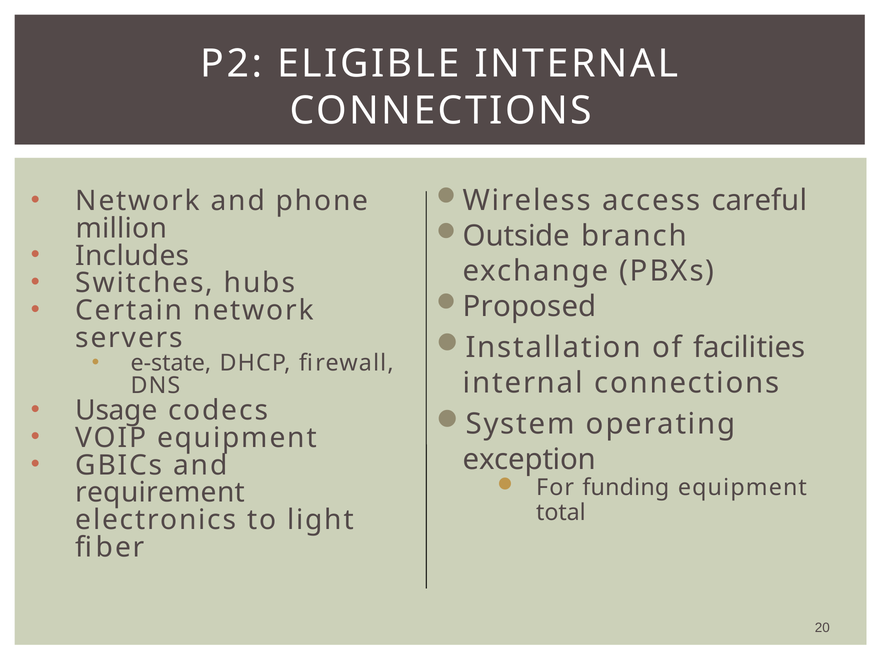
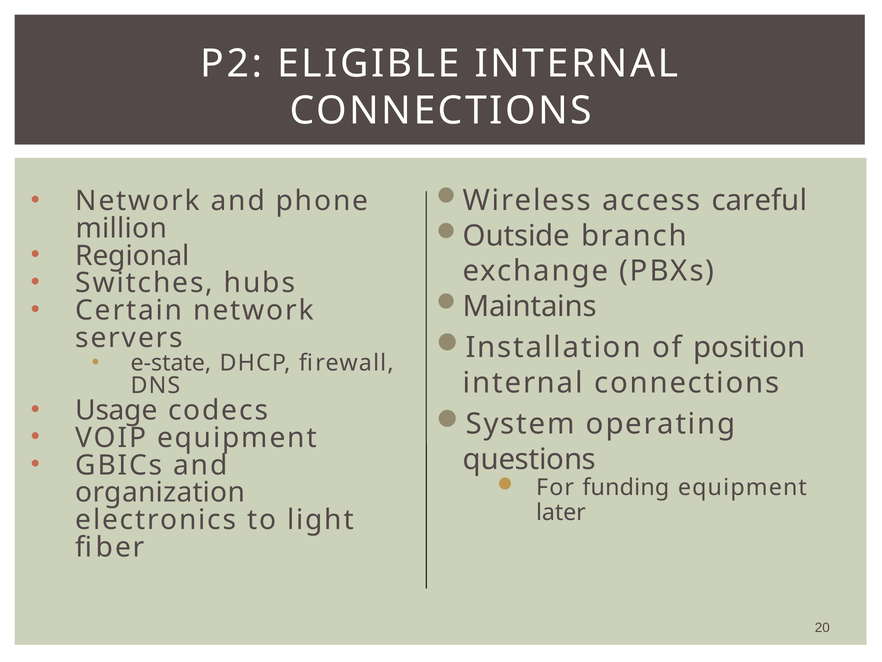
Includes: Includes -> Regional
Proposed: Proposed -> Maintains
facilities: facilities -> position
exception: exception -> questions
requirement: requirement -> organization
total: total -> later
